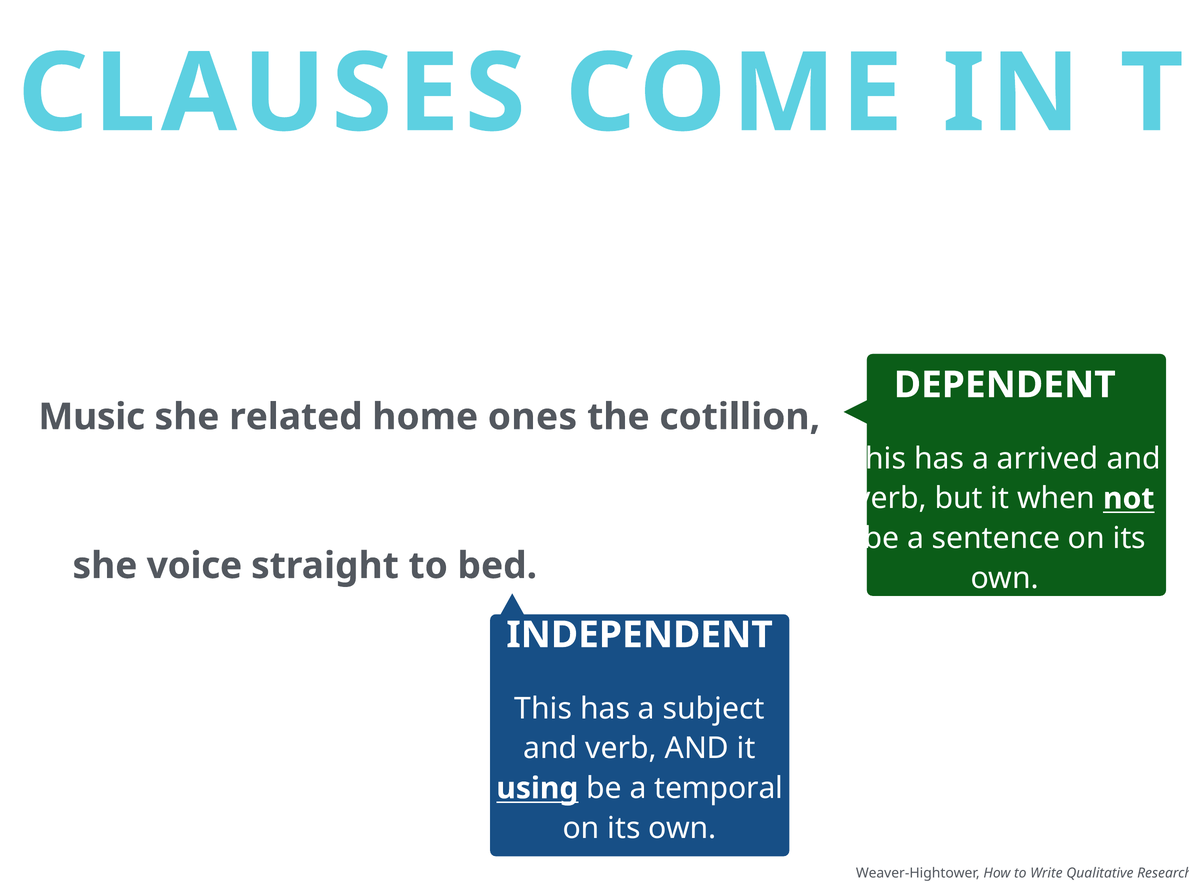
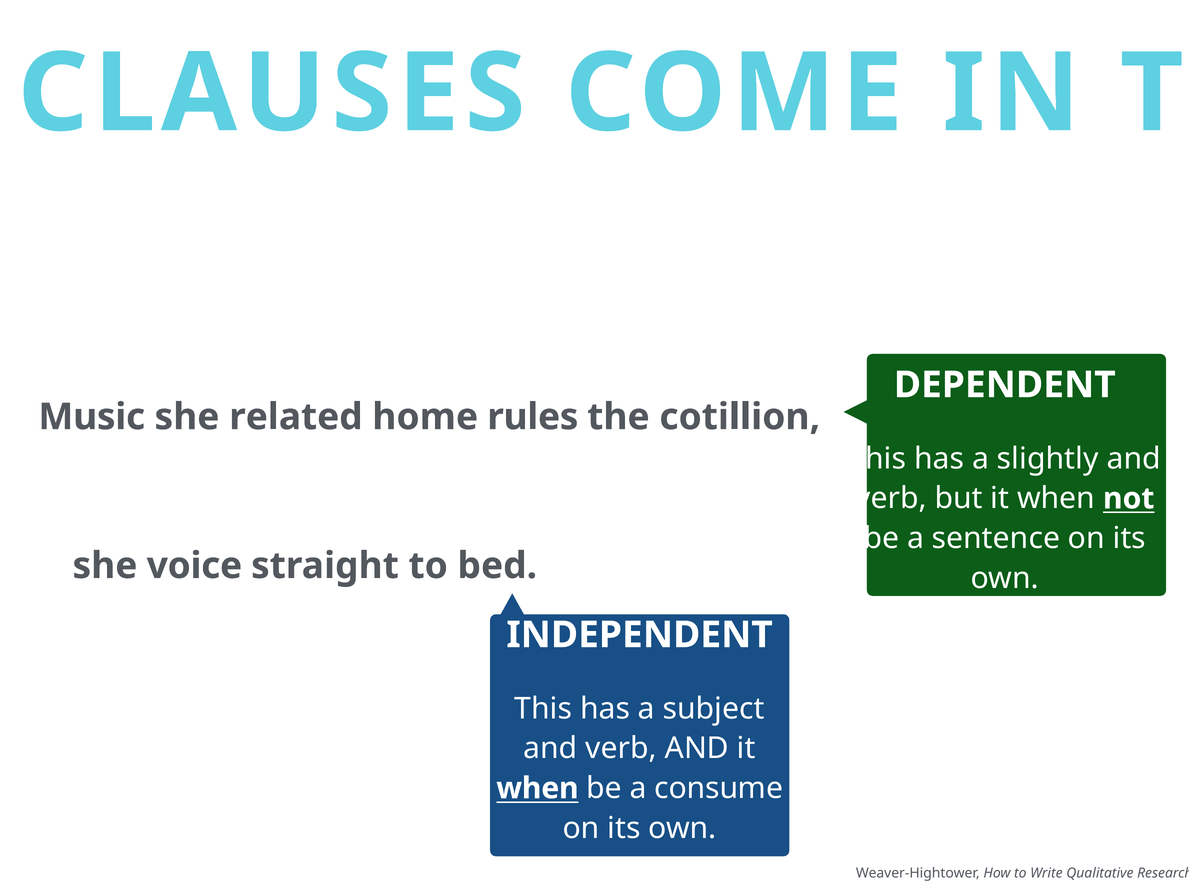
ones: ones -> rules
arrived: arrived -> slightly
using at (537, 788): using -> when
temporal: temporal -> consume
